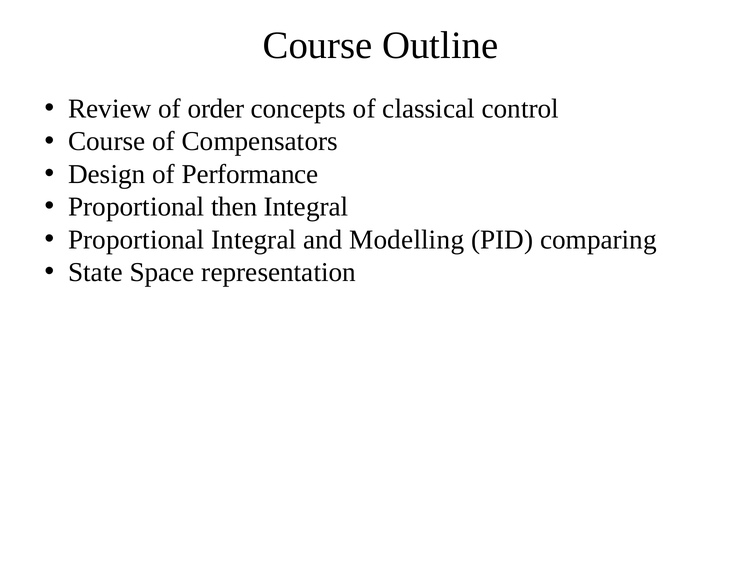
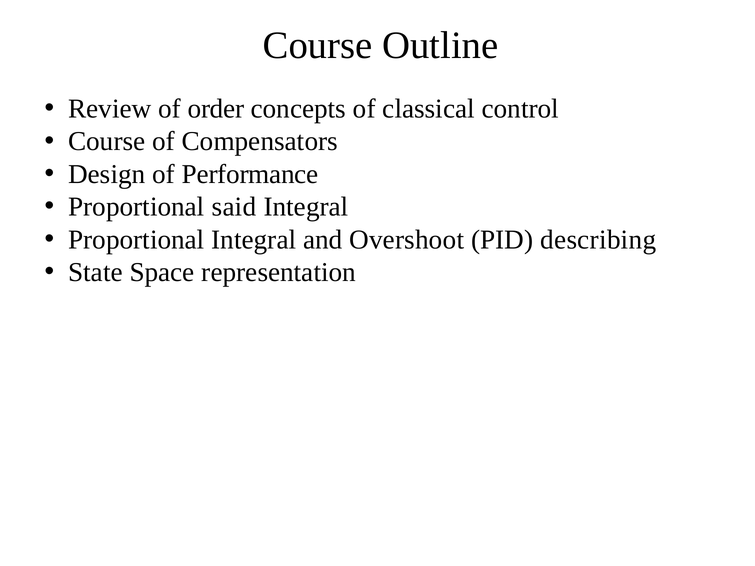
then: then -> said
Modelling: Modelling -> Overshoot
comparing: comparing -> describing
